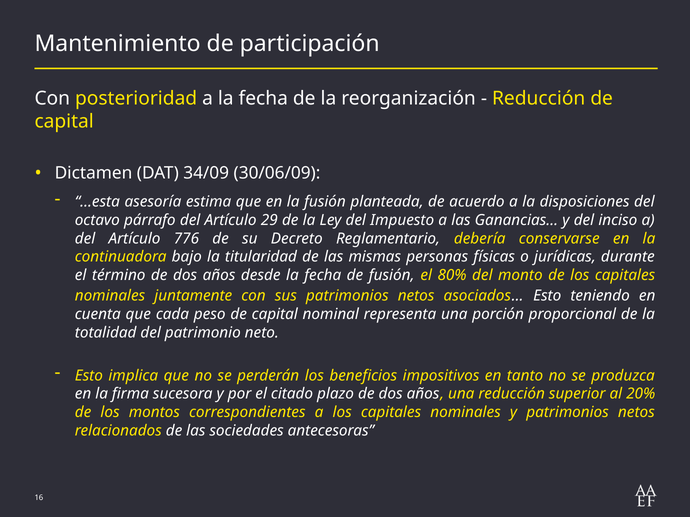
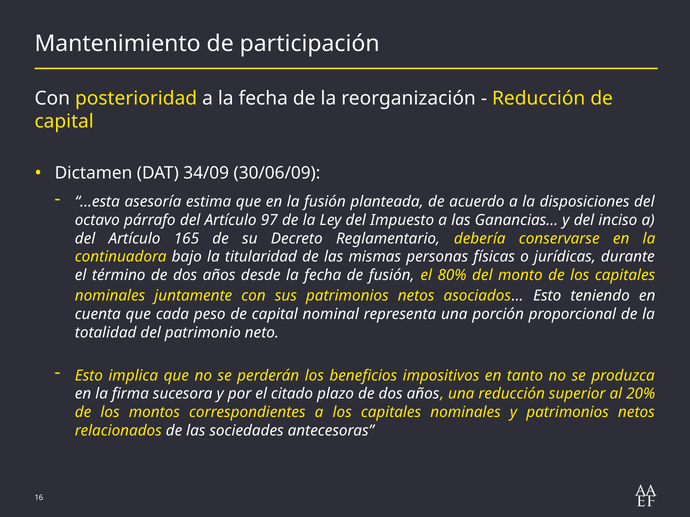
29: 29 -> 97
776: 776 -> 165
